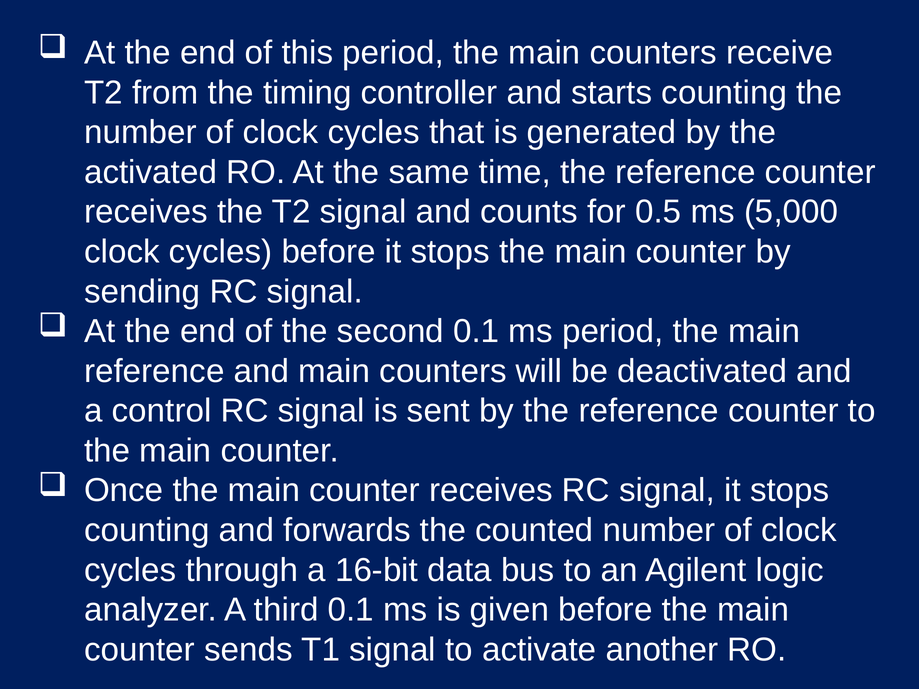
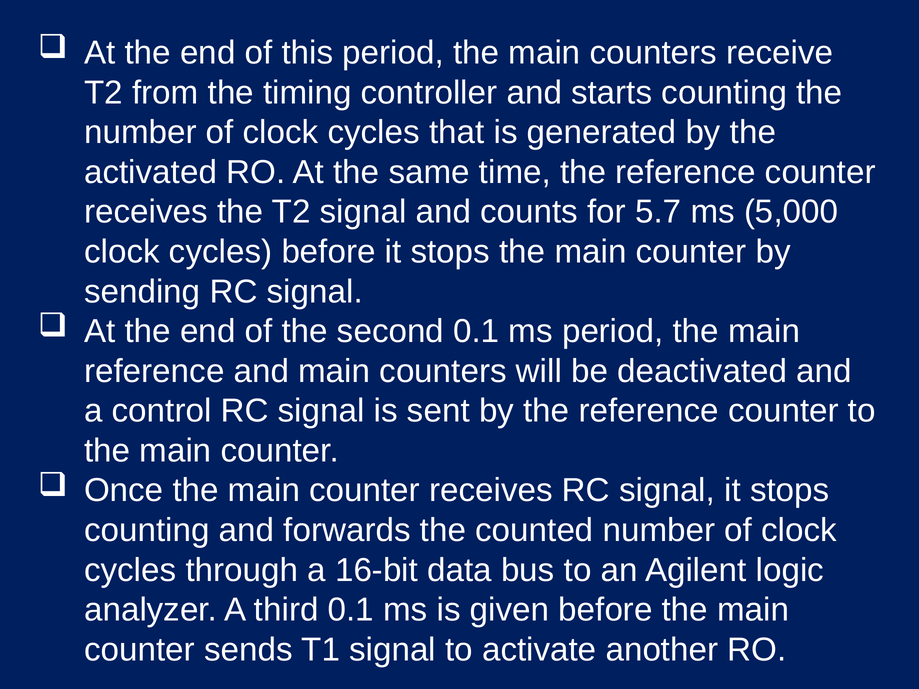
0.5: 0.5 -> 5.7
